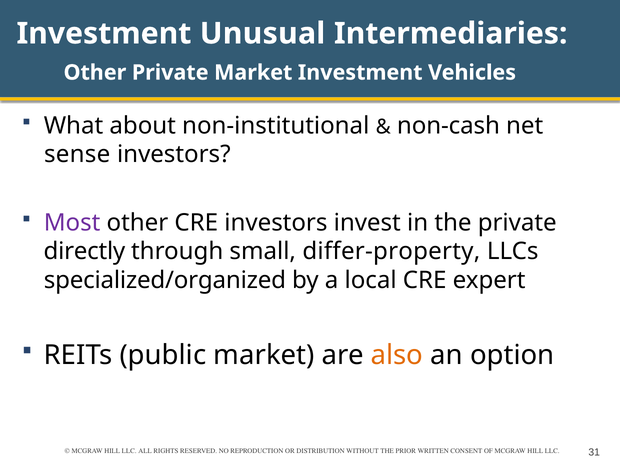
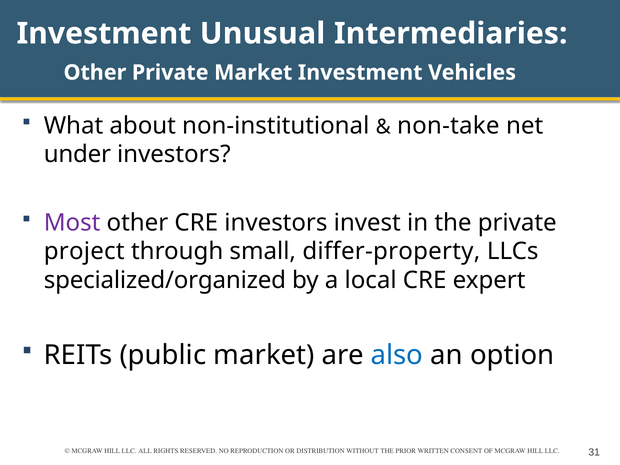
non-cash: non-cash -> non-take
sense: sense -> under
directly: directly -> project
also colour: orange -> blue
